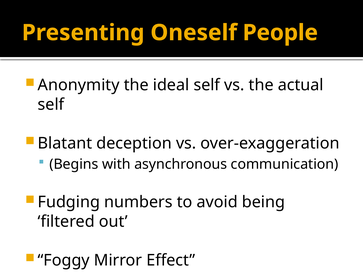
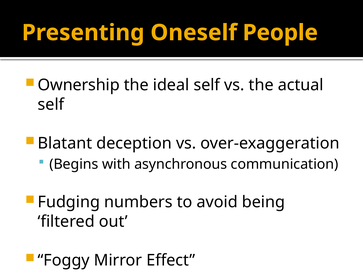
Anonymity: Anonymity -> Ownership
